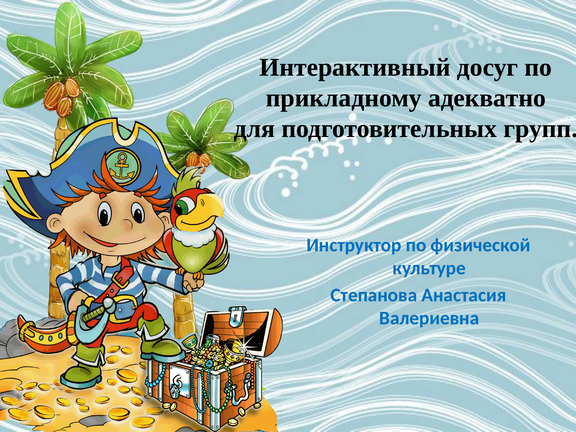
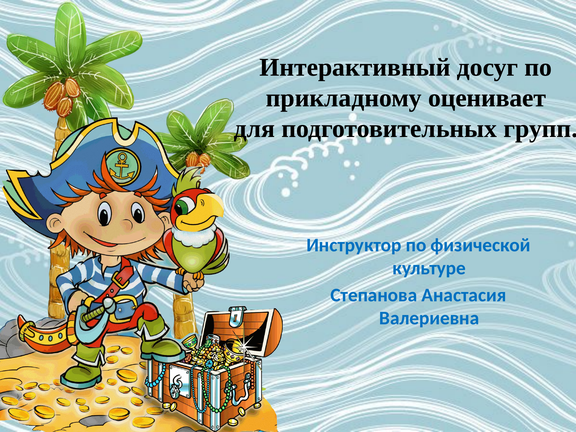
адекватно: адекватно -> оценивает
